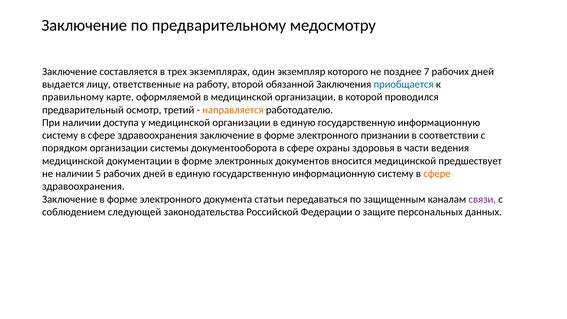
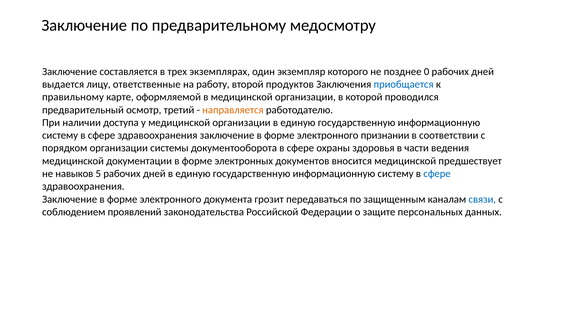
7: 7 -> 0
обязанной: обязанной -> продуктов
не наличии: наличии -> навыков
сфере at (437, 174) colour: orange -> blue
статьи: статьи -> грозит
связи colour: purple -> blue
следующей: следующей -> проявлений
